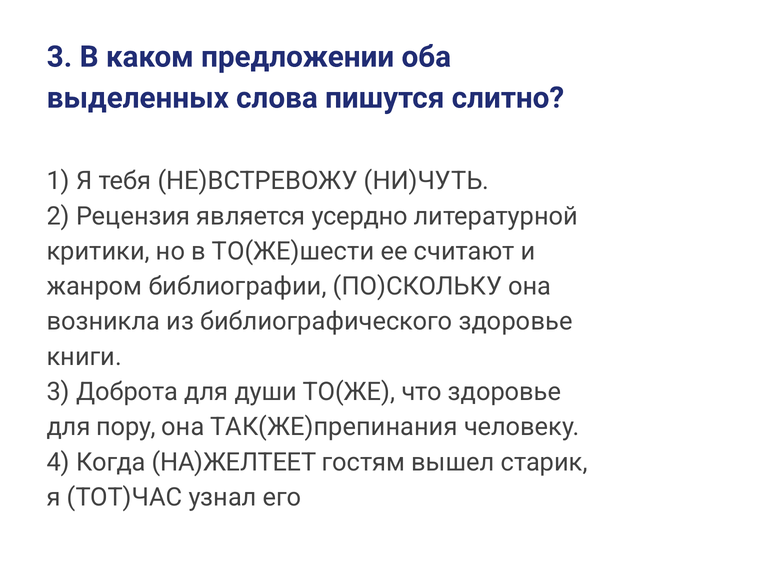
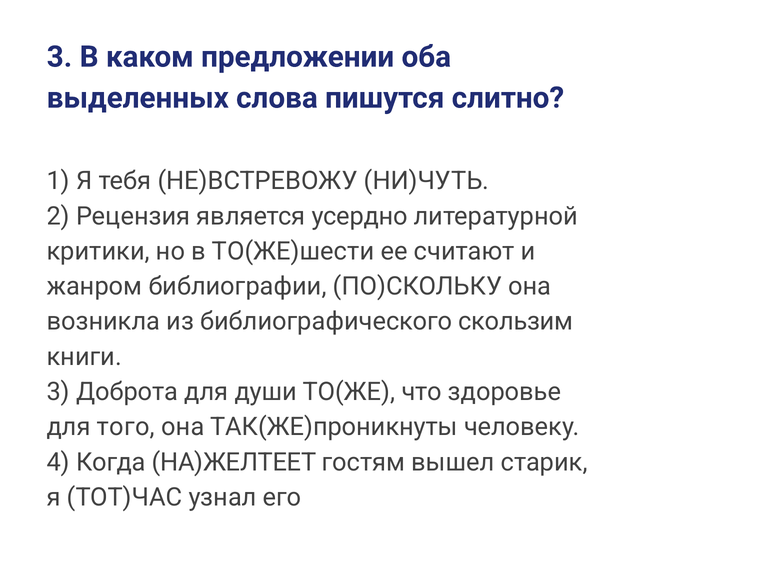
библиографического здоровье: здоровье -> скользим
пору: пору -> того
ТАК(ЖЕ)препинания: ТАК(ЖЕ)препинания -> ТАК(ЖЕ)проникнуты
